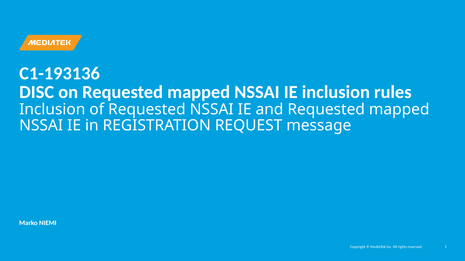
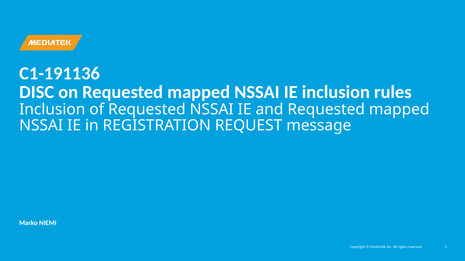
C1-193136: C1-193136 -> C1-191136
